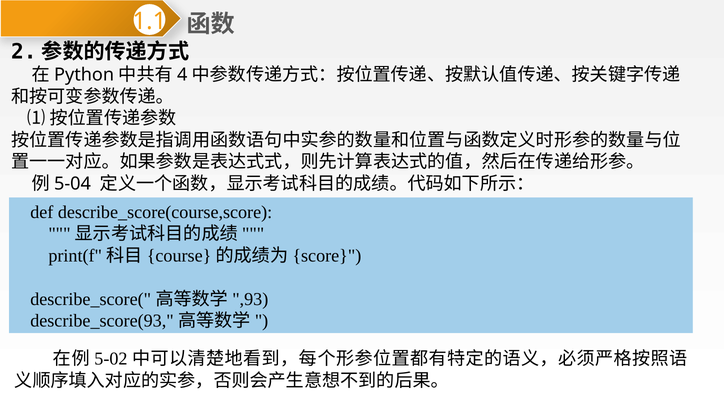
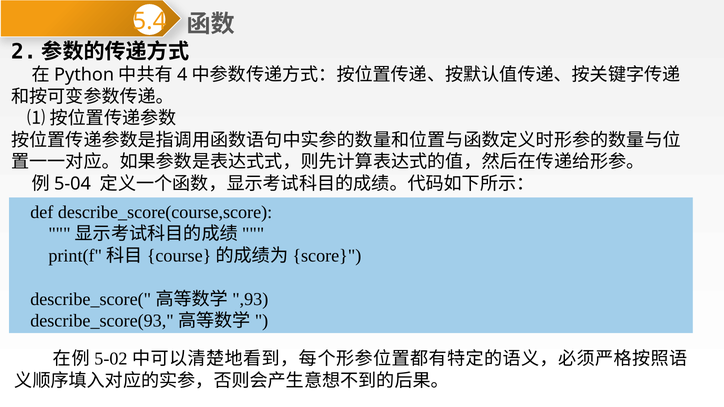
1.1: 1.1 -> 5.4
